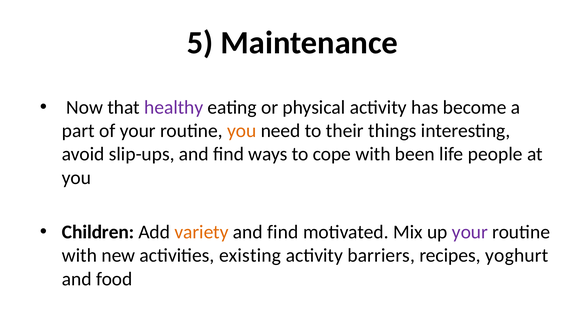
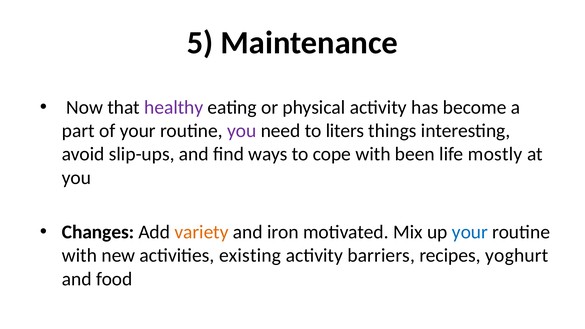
you at (242, 131) colour: orange -> purple
their: their -> liters
people: people -> mostly
Children: Children -> Changes
find at (283, 232): find -> iron
your at (470, 232) colour: purple -> blue
